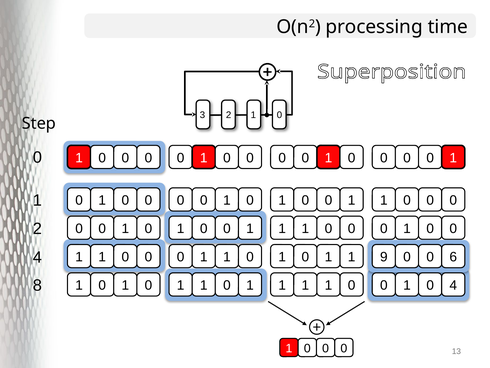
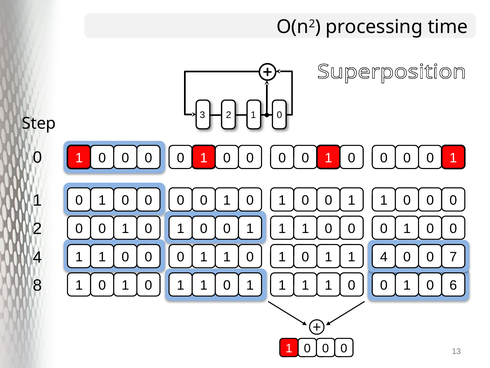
1 9: 9 -> 4
6: 6 -> 7
0 4: 4 -> 6
